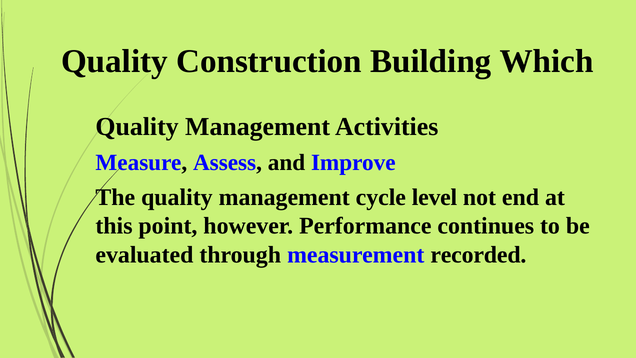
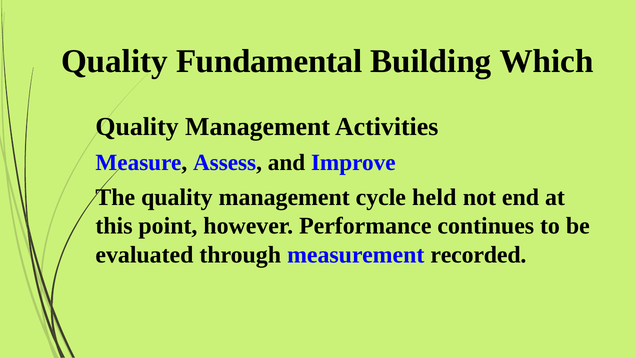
Construction: Construction -> Fundamental
level: level -> held
